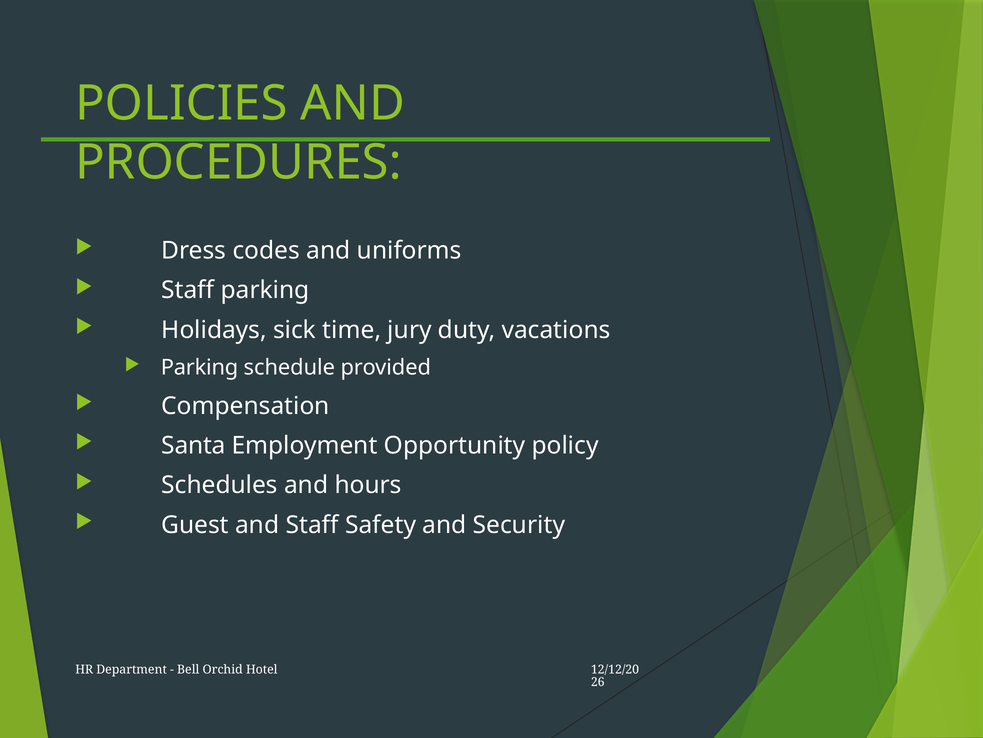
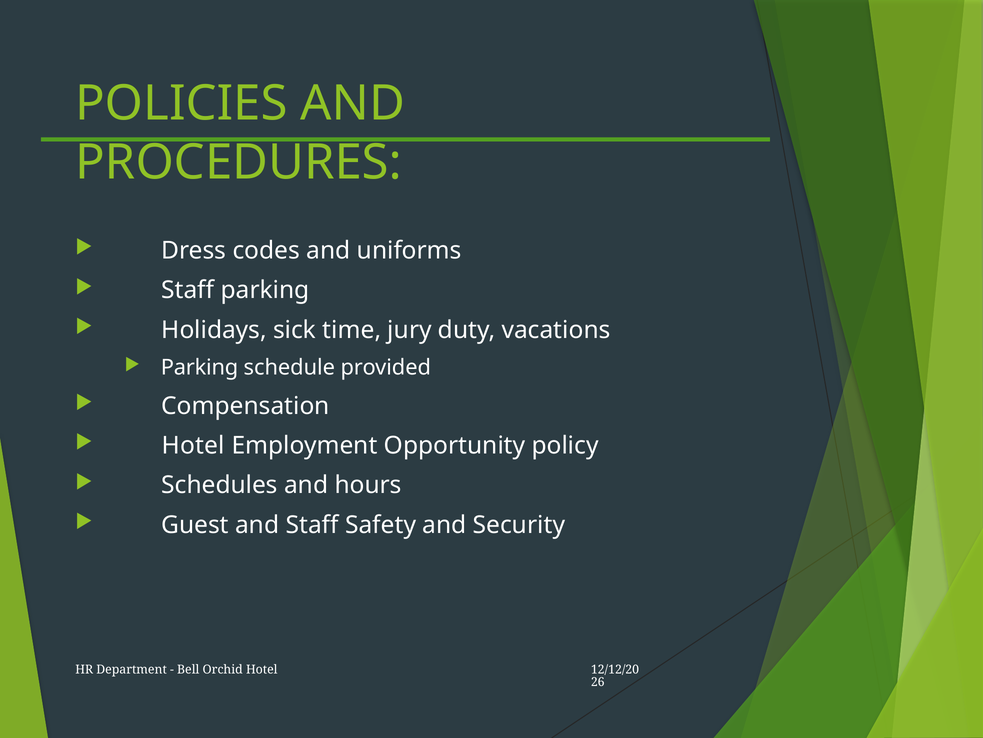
Santa at (193, 445): Santa -> Hotel
